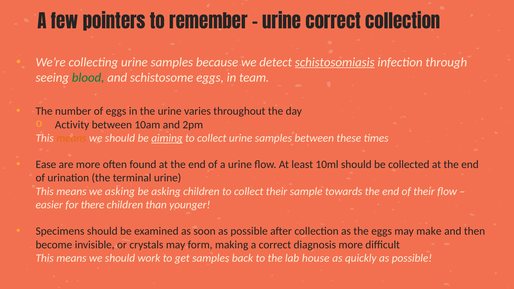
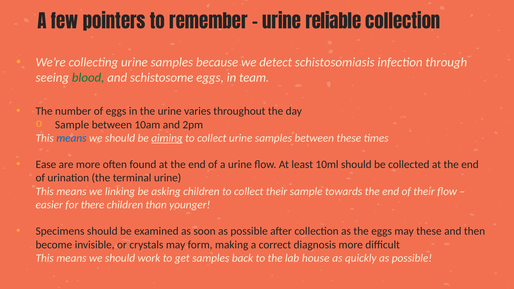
urine correct: correct -> reliable
schistosomiasis underline: present -> none
Activity at (72, 125): Activity -> Sample
means at (71, 138) colour: orange -> blue
we asking: asking -> linking
may make: make -> these
